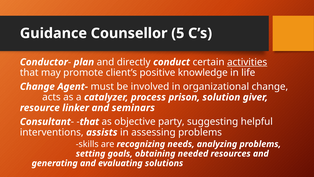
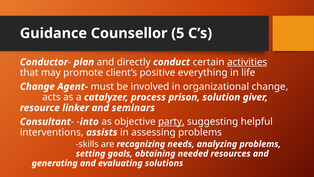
knowledge: knowledge -> everything
that at (89, 121): that -> into
party underline: none -> present
